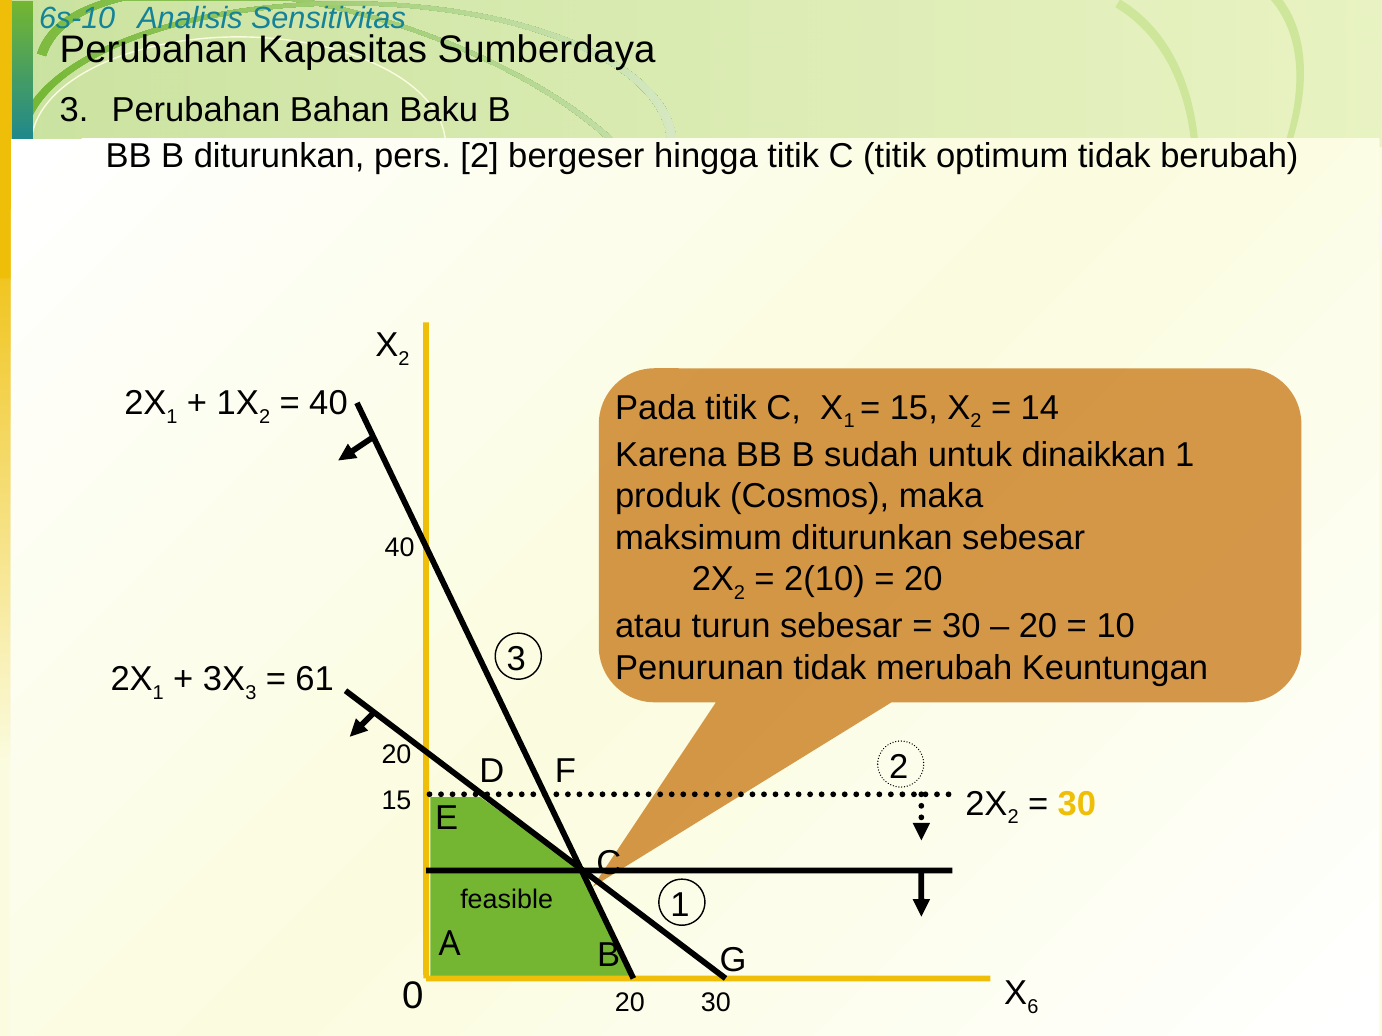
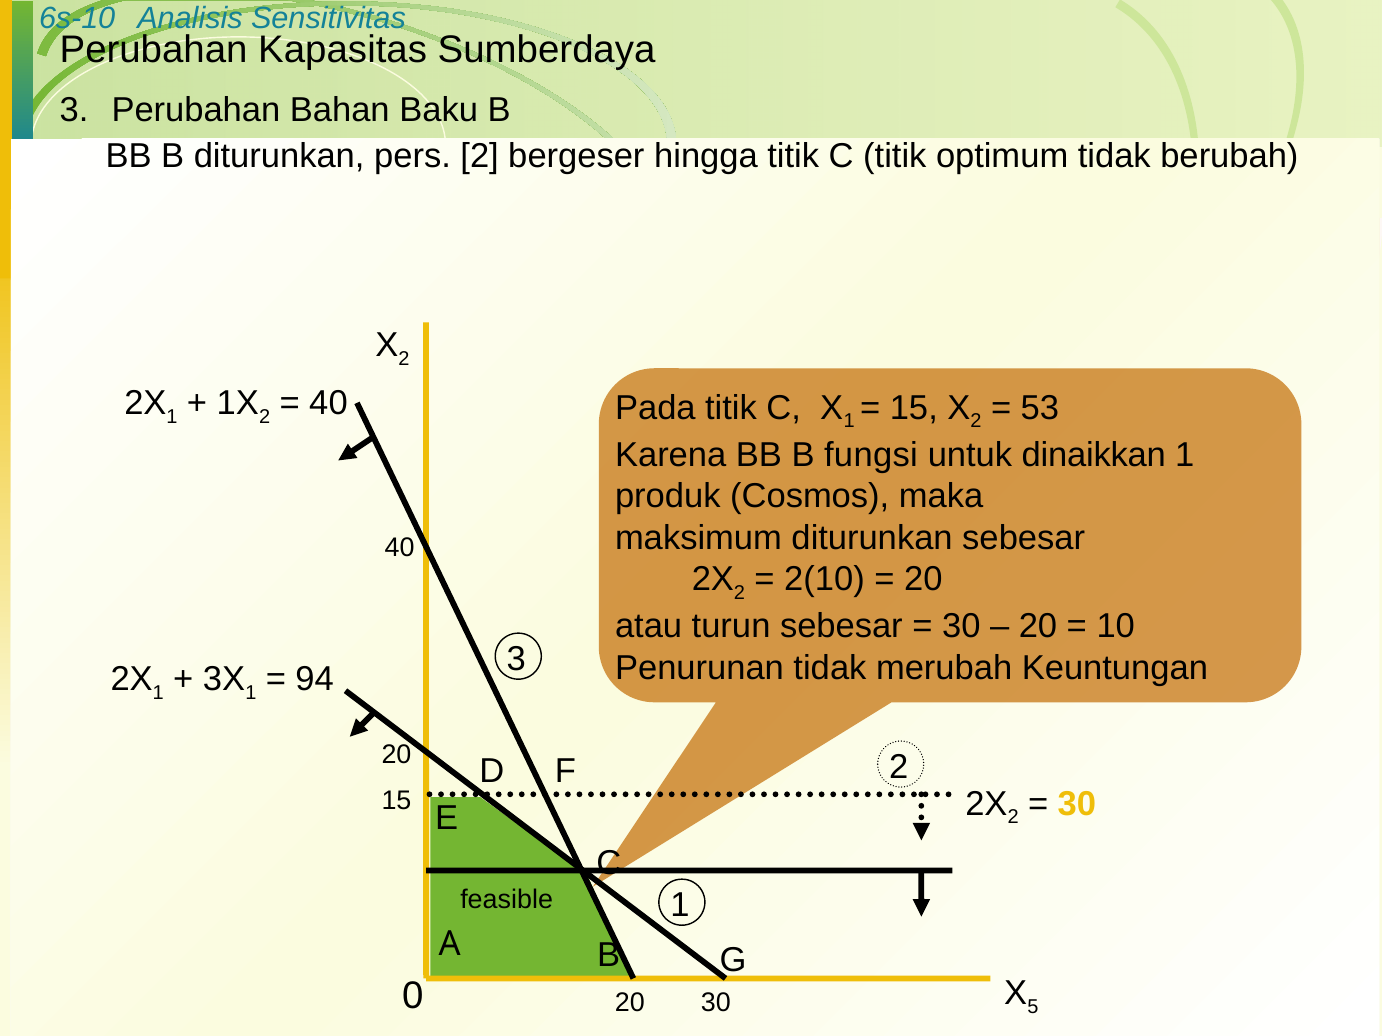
14: 14 -> 53
sudah: sudah -> fungsi
3 at (251, 693): 3 -> 1
61: 61 -> 94
6: 6 -> 5
